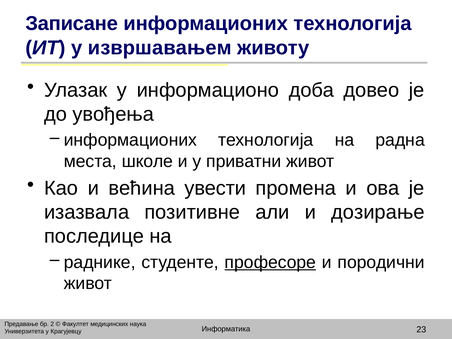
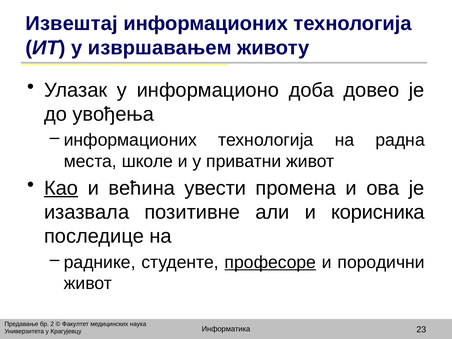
Записане: Записане -> Извештај
Као underline: none -> present
дозирање: дозирање -> корисника
